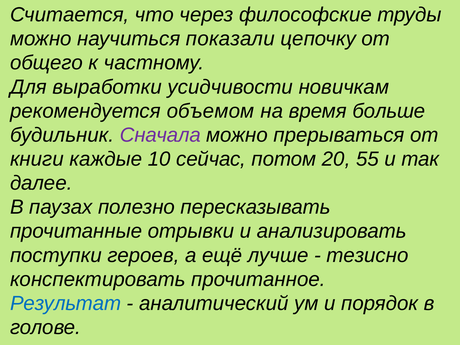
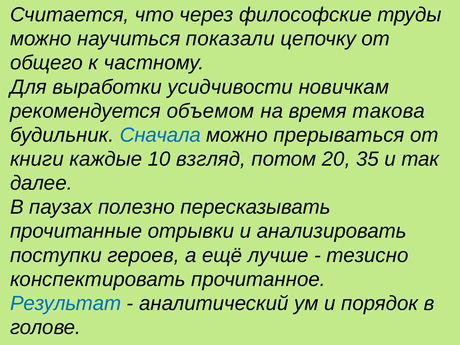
больше: больше -> такова
Сначала colour: purple -> blue
сейчас: сейчас -> взгляд
55: 55 -> 35
